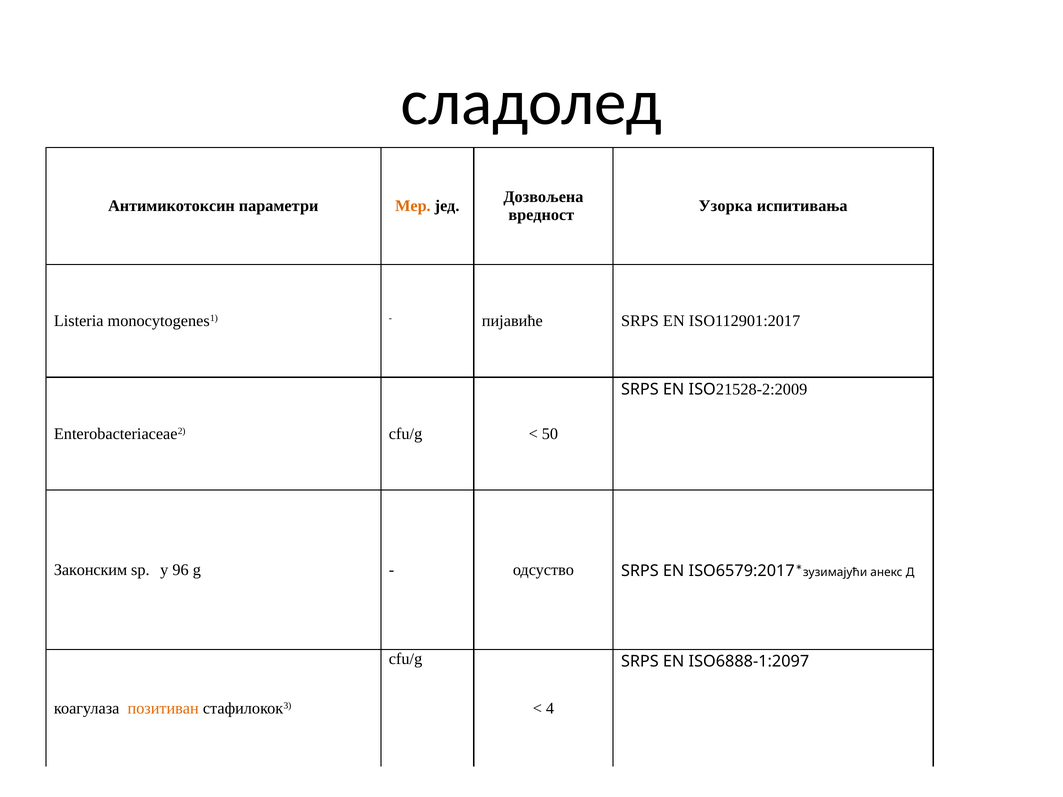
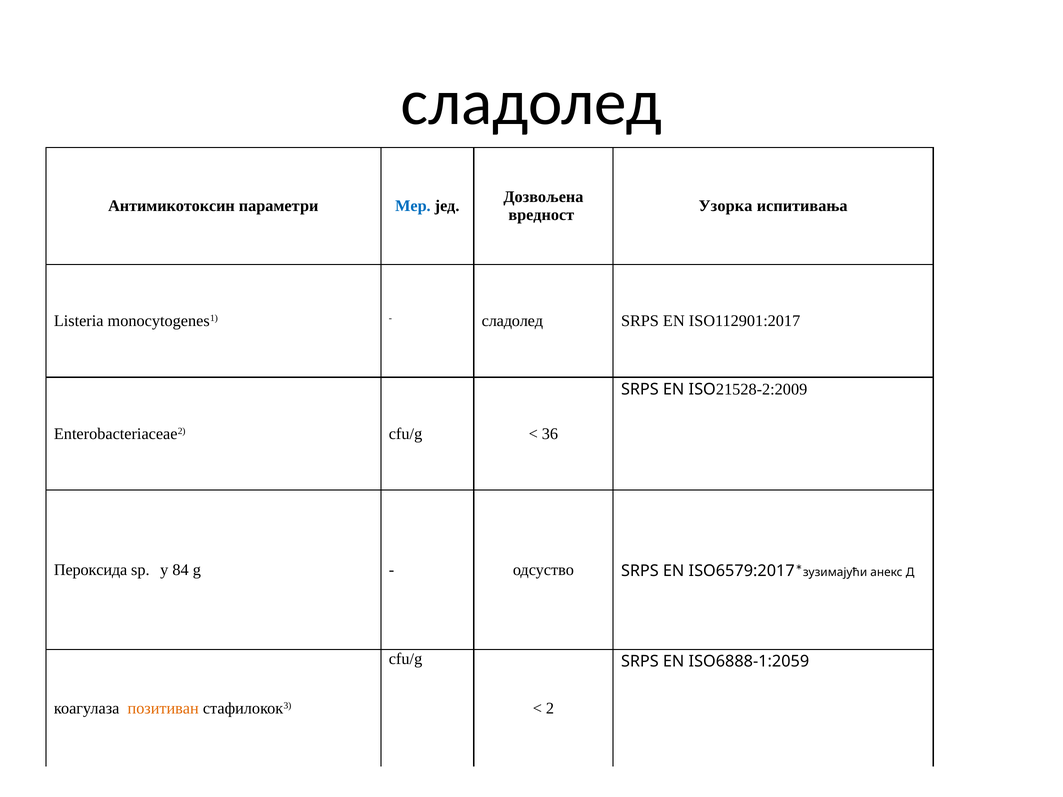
Мер colour: orange -> blue
пијавиће at (512, 321): пијавиће -> сладолед
50: 50 -> 36
Законским: Законским -> Пероксида
96: 96 -> 84
ISO6888-1:2097: ISO6888-1:2097 -> ISO6888-1:2059
4: 4 -> 2
